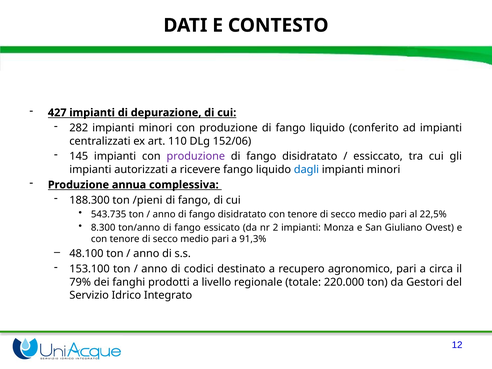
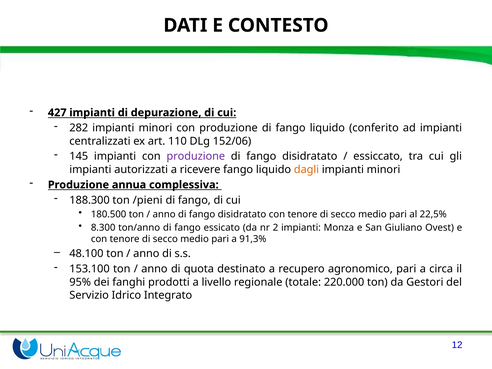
dagli colour: blue -> orange
543.735: 543.735 -> 180.500
codici: codici -> quota
79%: 79% -> 95%
